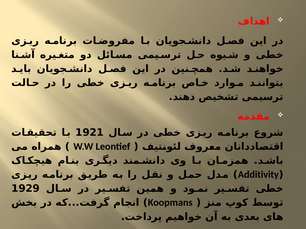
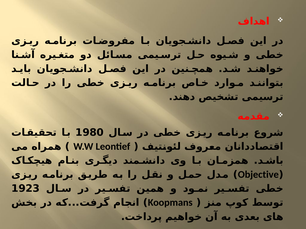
1921: 1921 -> 1980
Additivity: Additivity -> Objective
1929: 1929 -> 1923
